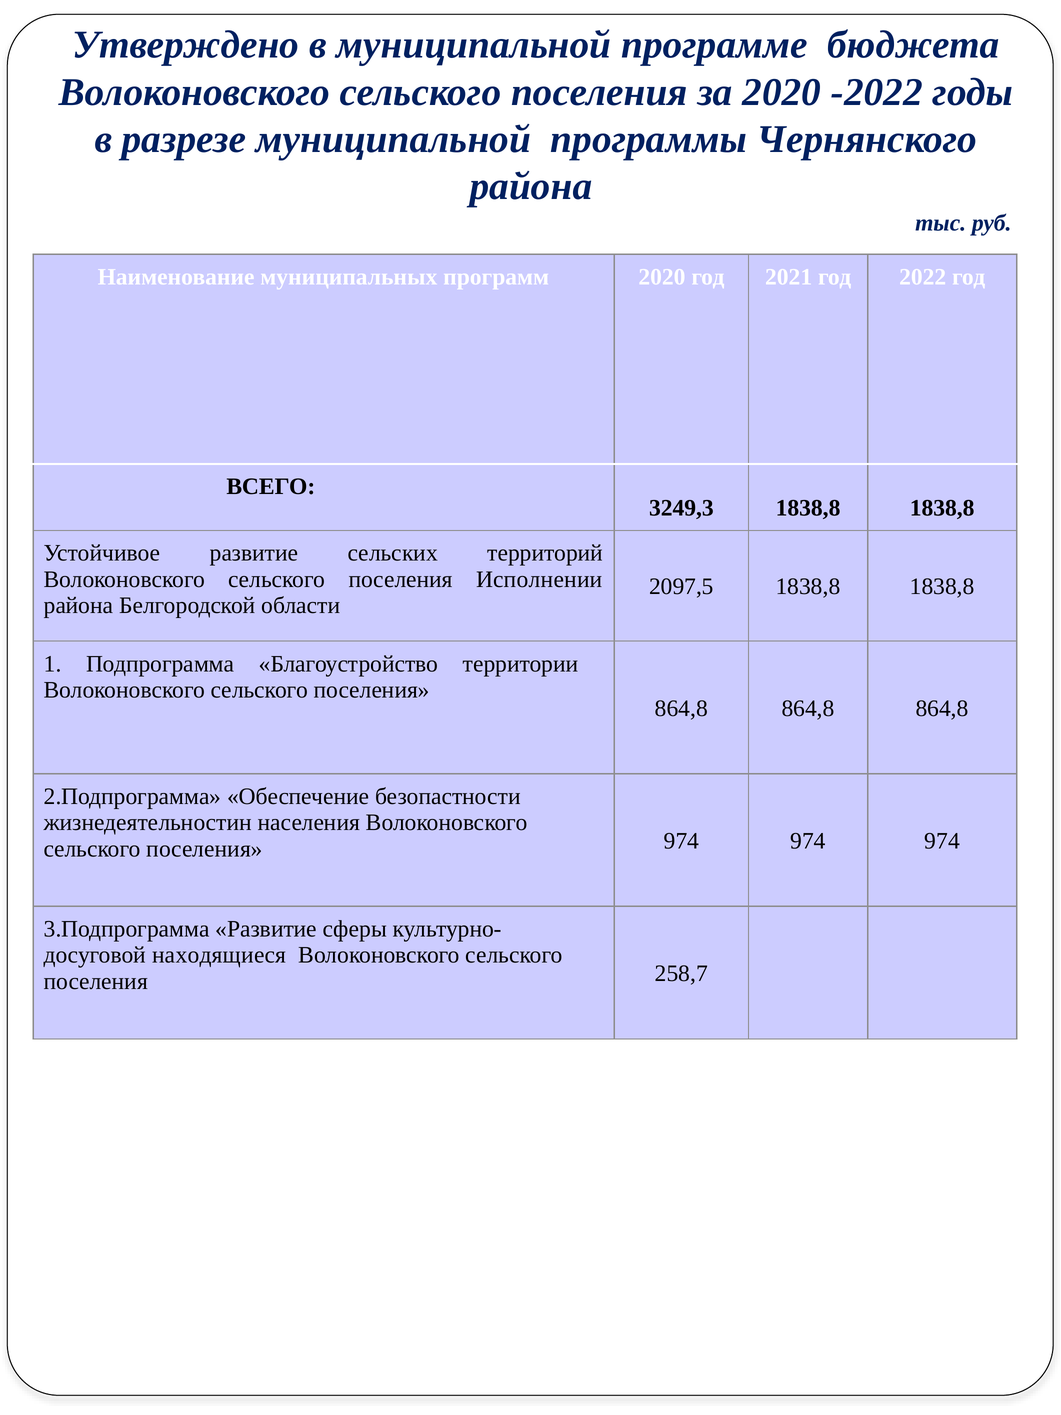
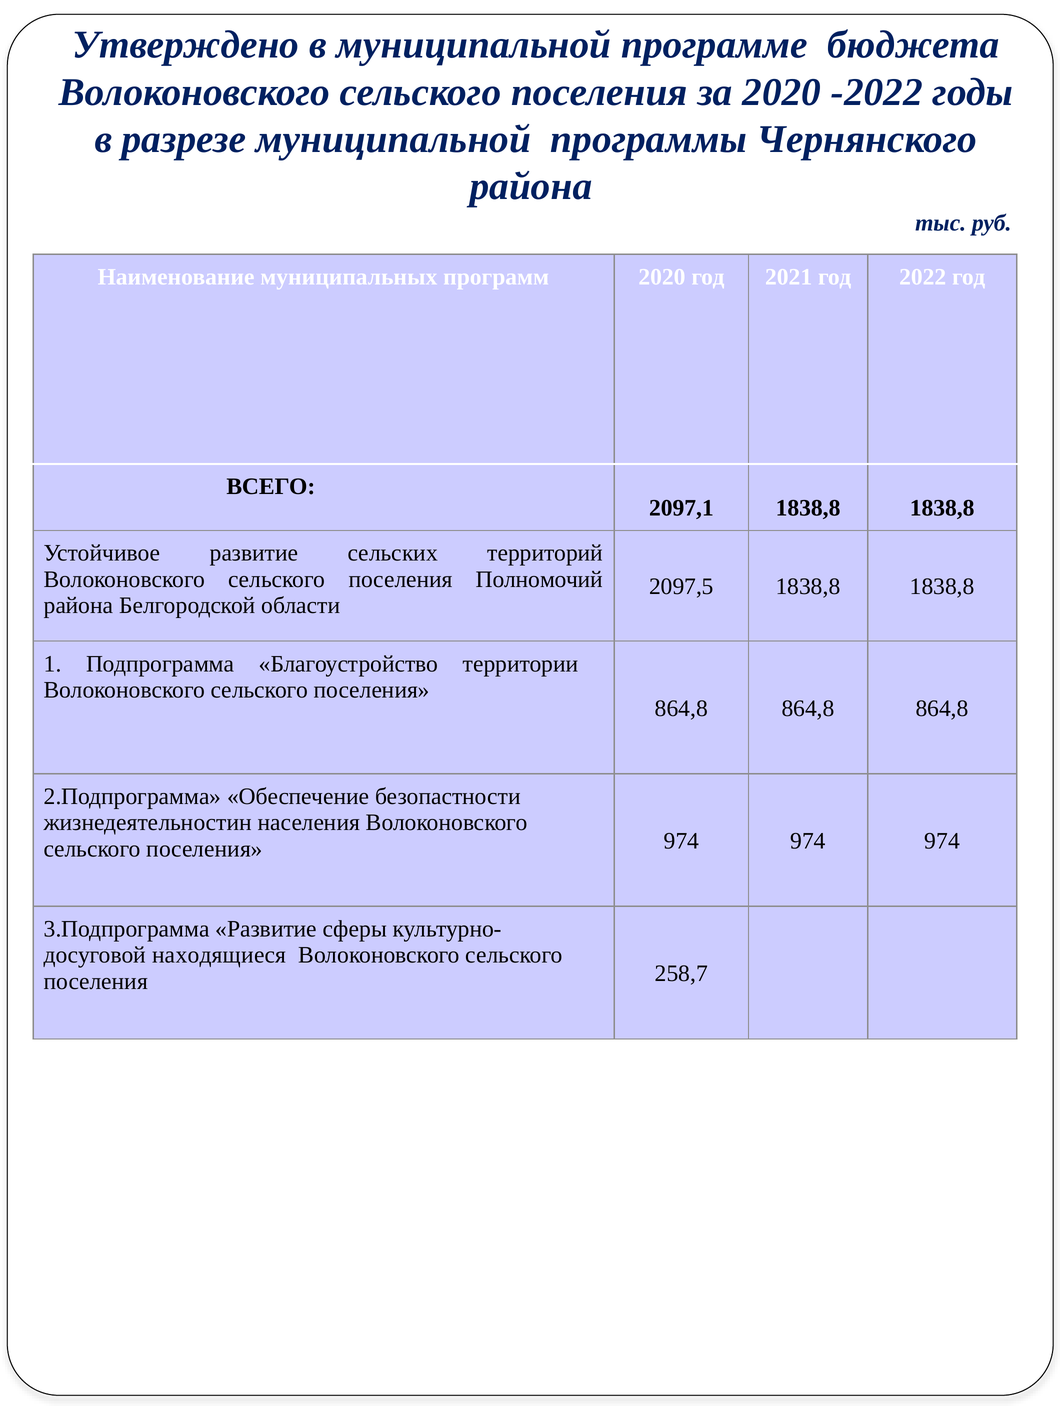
3249,3: 3249,3 -> 2097,1
Исполнении: Исполнении -> Полномочий
